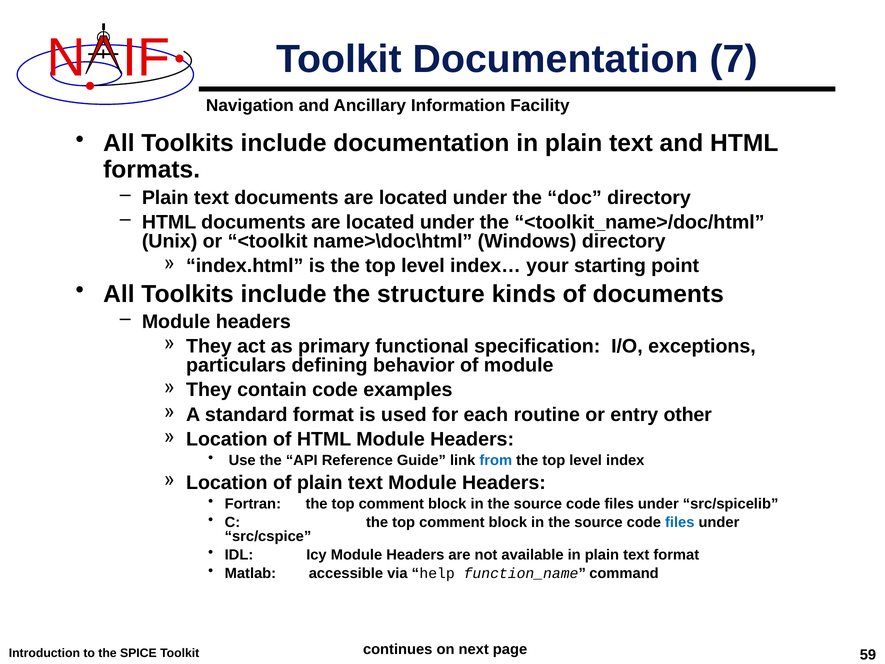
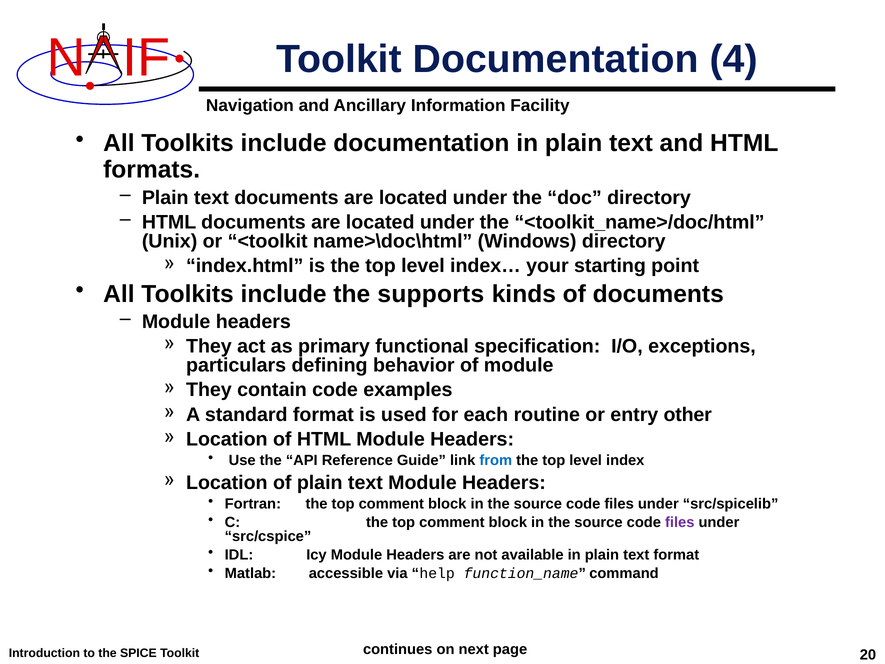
7: 7 -> 4
structure: structure -> supports
files at (680, 522) colour: blue -> purple
59: 59 -> 20
